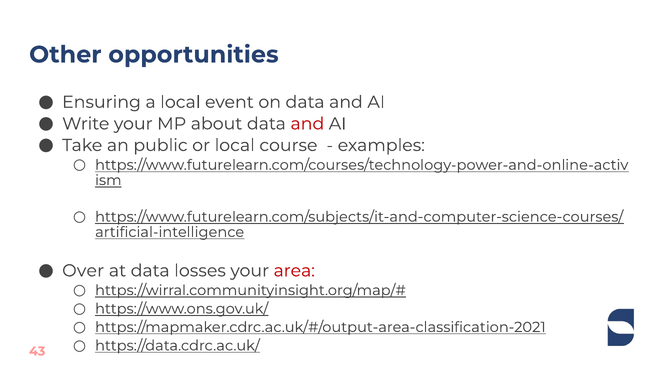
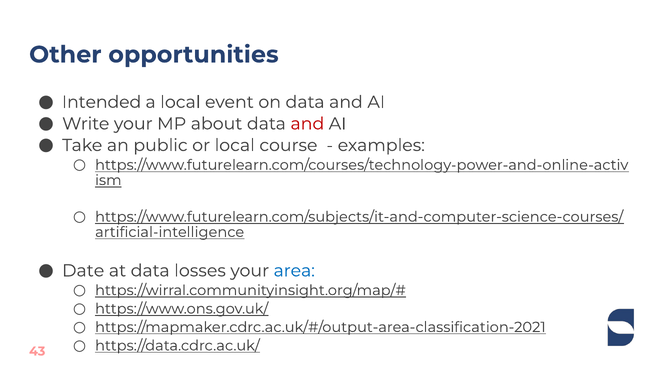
Ensuring: Ensuring -> Intended
Over: Over -> Date
area colour: red -> blue
